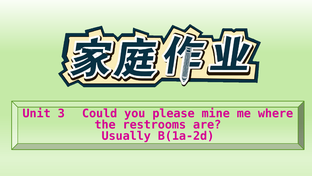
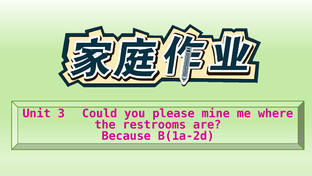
Usually: Usually -> Because
